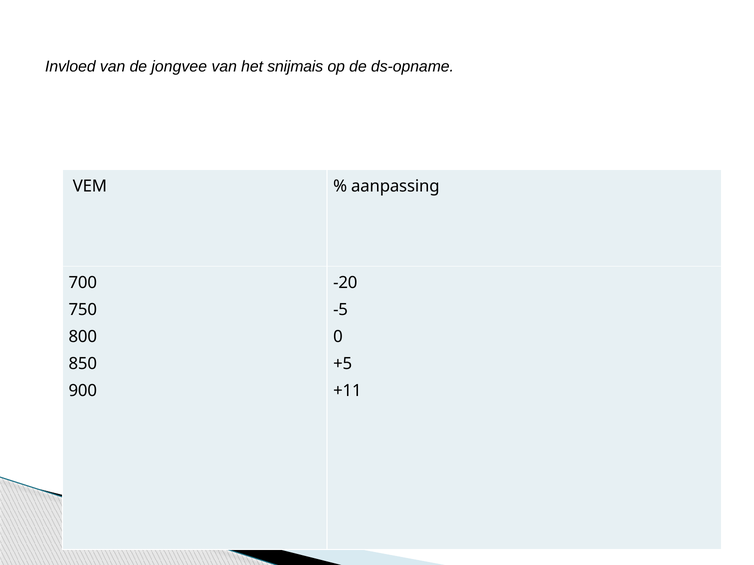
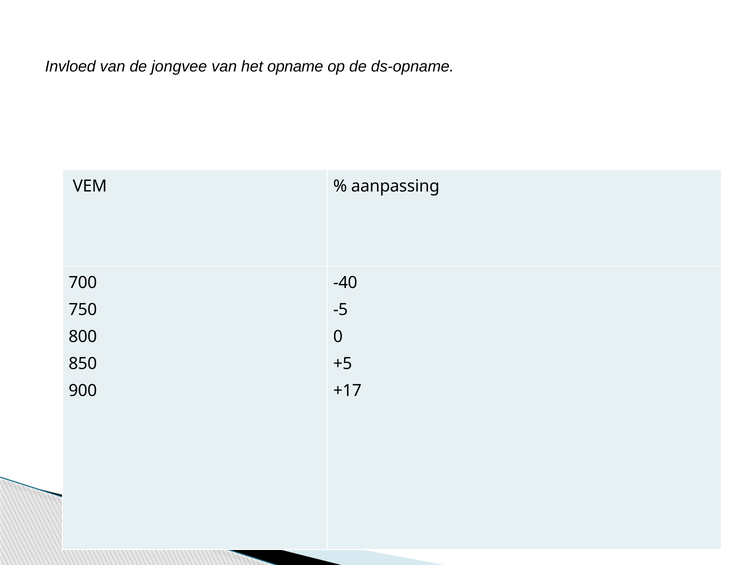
snijmais: snijmais -> opname
-20: -20 -> -40
+11: +11 -> +17
